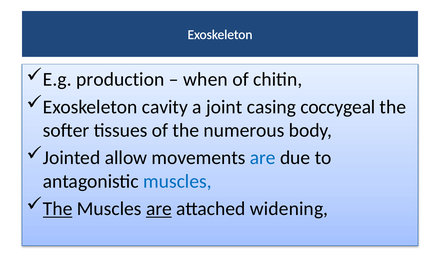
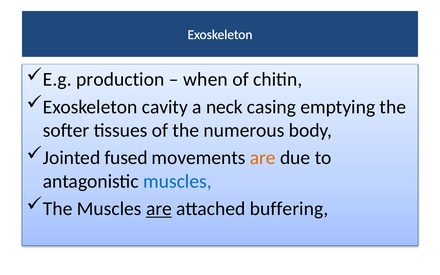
joint: joint -> neck
coccygeal: coccygeal -> emptying
allow: allow -> fused
are at (263, 158) colour: blue -> orange
The at (58, 209) underline: present -> none
widening: widening -> buffering
